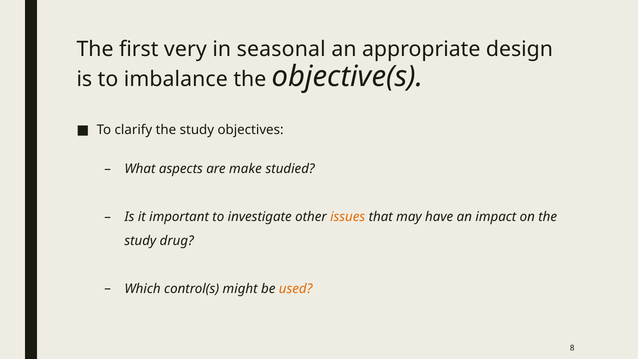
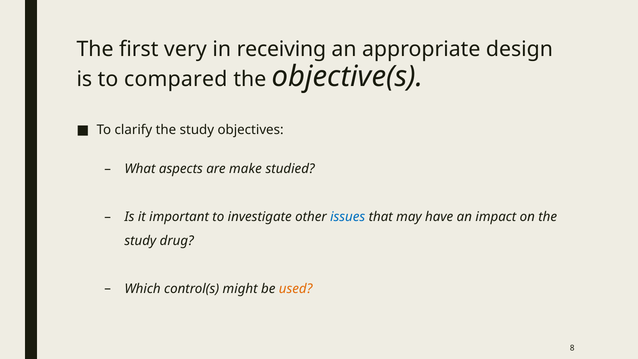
seasonal: seasonal -> receiving
imbalance: imbalance -> compared
issues colour: orange -> blue
